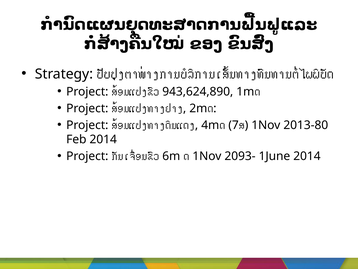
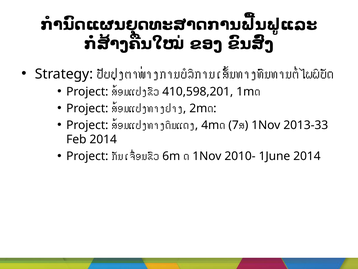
943,624,890: 943,624,890 -> 410,598,201
2013-80: 2013-80 -> 2013-33
2093-: 2093- -> 2010-
